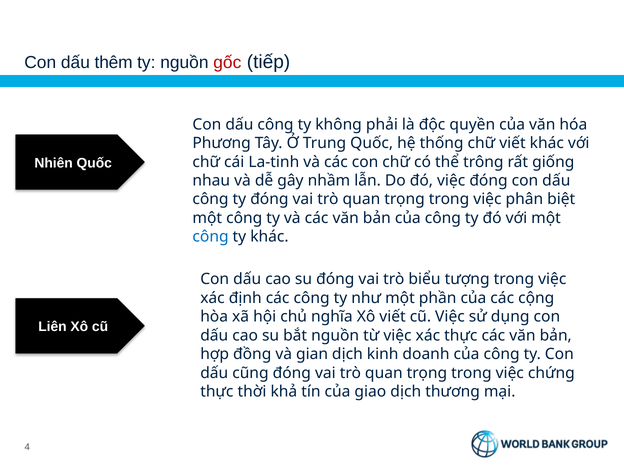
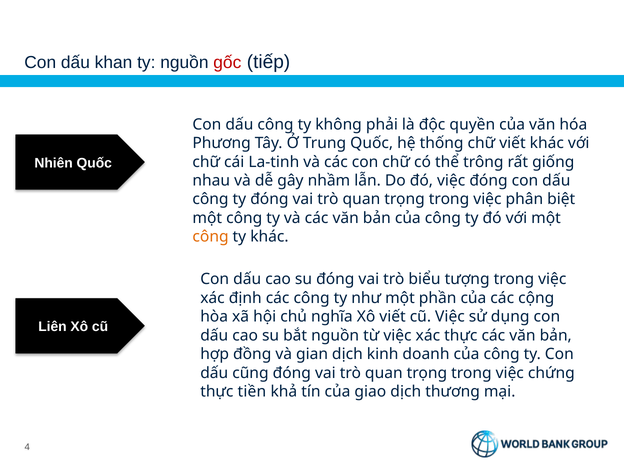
thêm: thêm -> khan
công at (211, 237) colour: blue -> orange
thời: thời -> tiền
